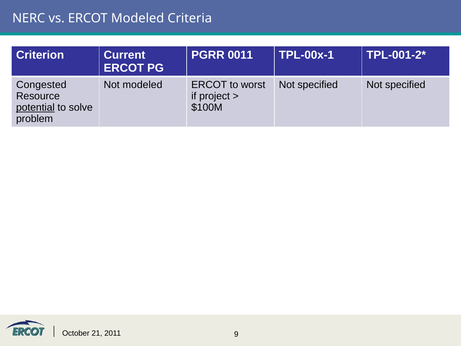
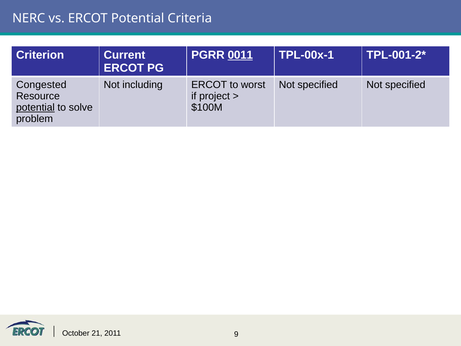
ERCOT Modeled: Modeled -> Potential
0011 underline: none -> present
Not modeled: modeled -> including
